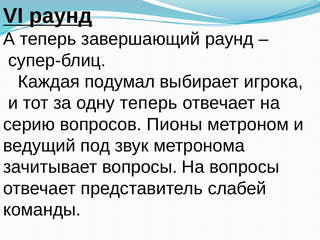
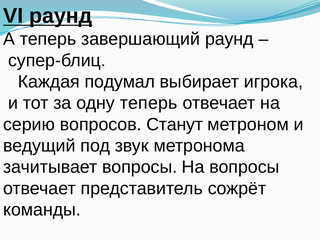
Пионы: Пионы -> Станут
слабей: слабей -> сожрёт
